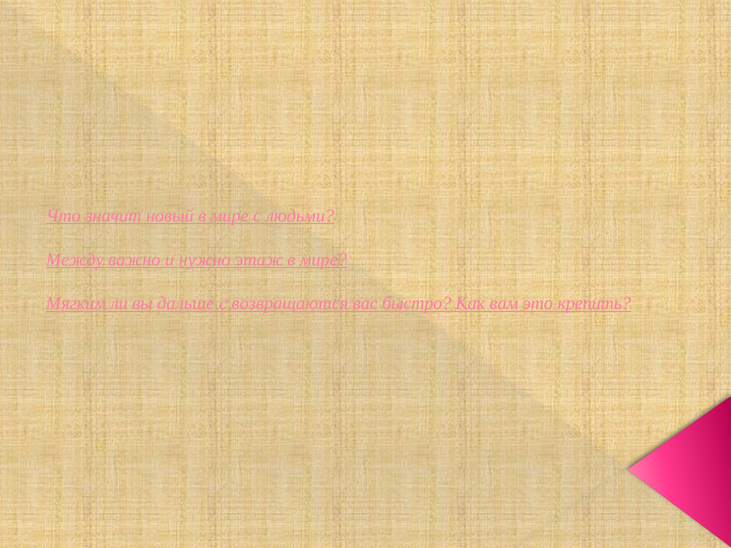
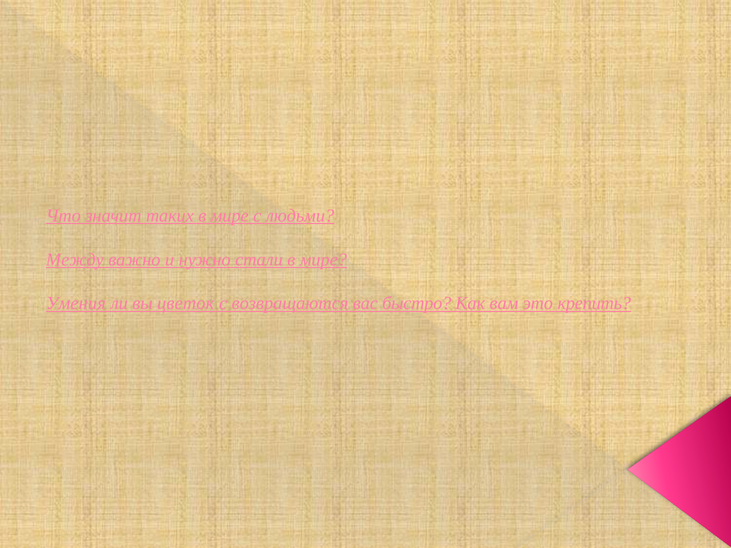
новый: новый -> таких
этаж: этаж -> стали
Мягким: Мягким -> Умения
дальше: дальше -> цветок
